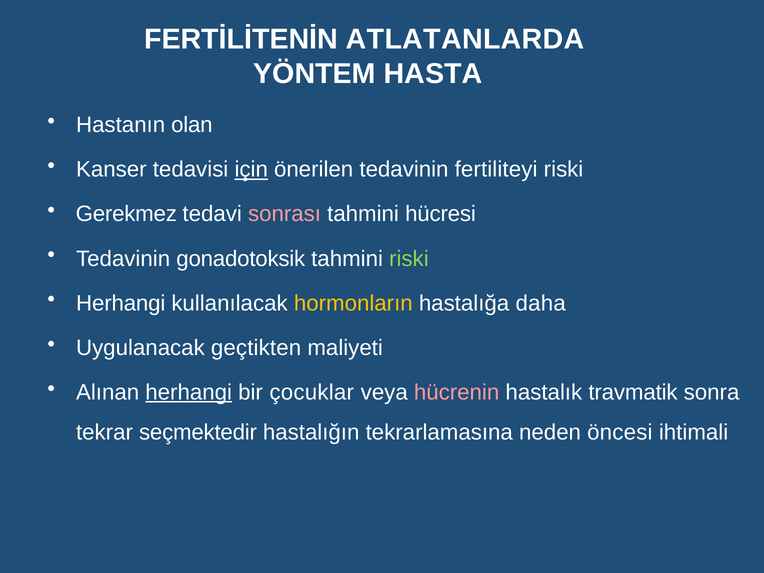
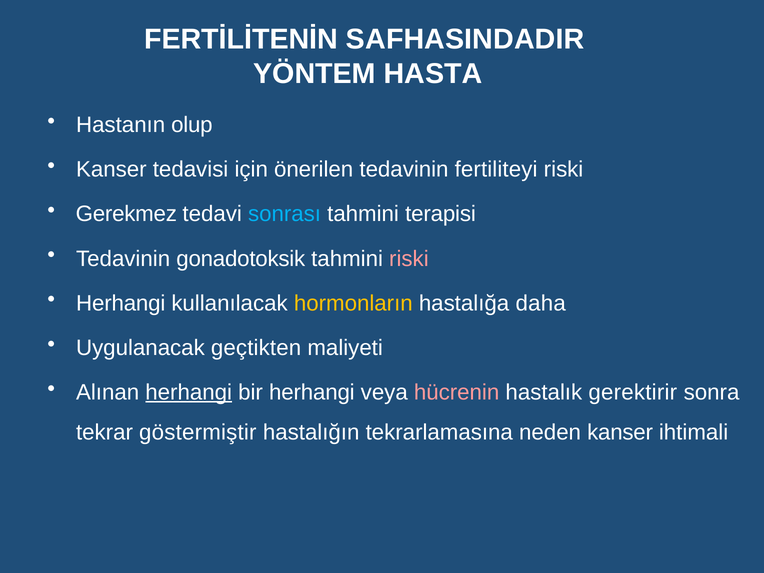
ATLATANLARDA: ATLATANLARDA -> SAFHASINDADIR
olan: olan -> olup
için underline: present -> none
sonrası colour: pink -> light blue
hücresi: hücresi -> terapisi
riski at (409, 259) colour: light green -> pink
bir çocuklar: çocuklar -> herhangi
travmatik: travmatik -> gerektirir
seçmektedir: seçmektedir -> göstermiştir
neden öncesi: öncesi -> kanser
